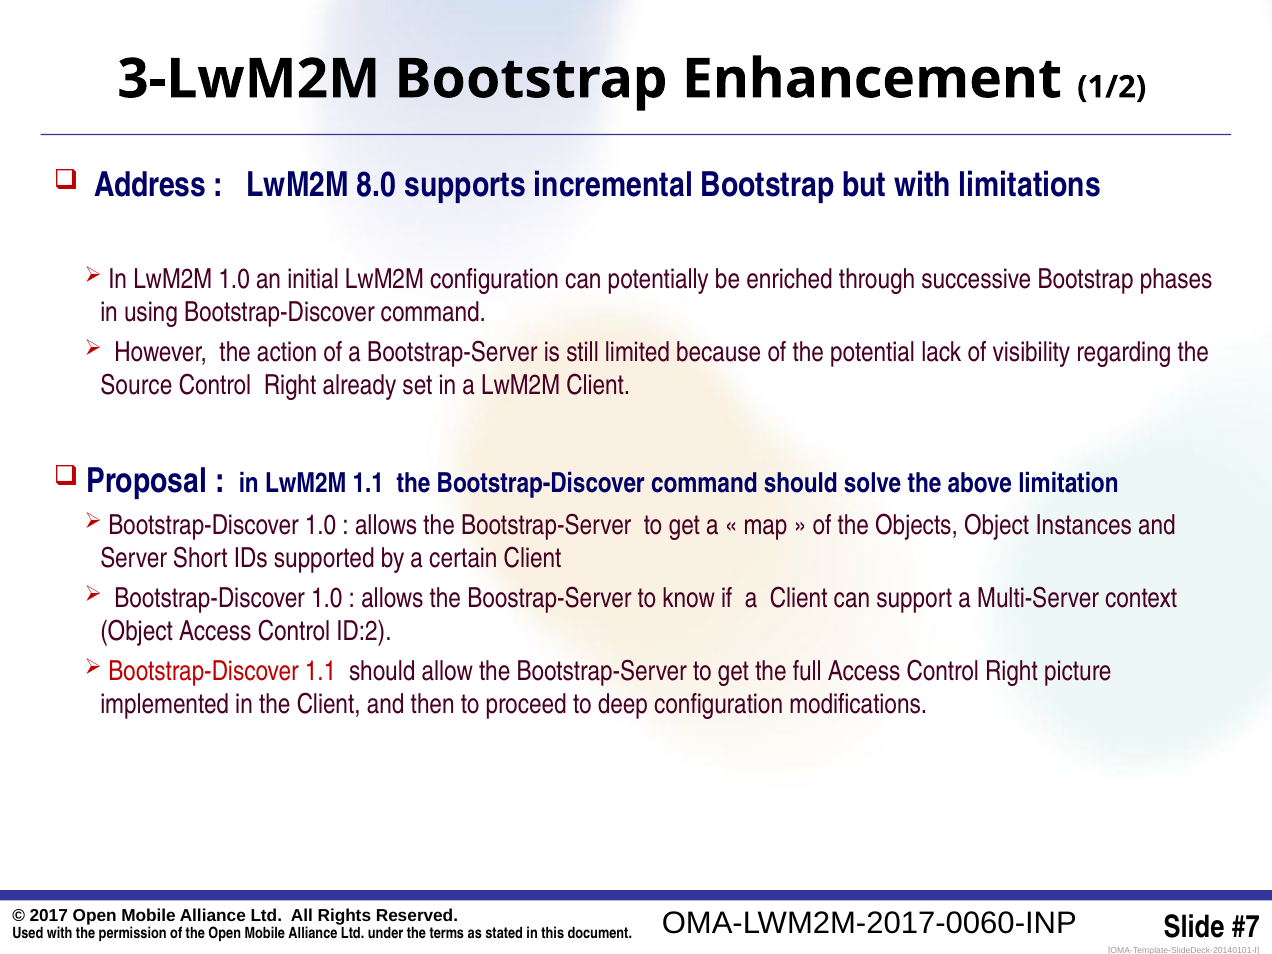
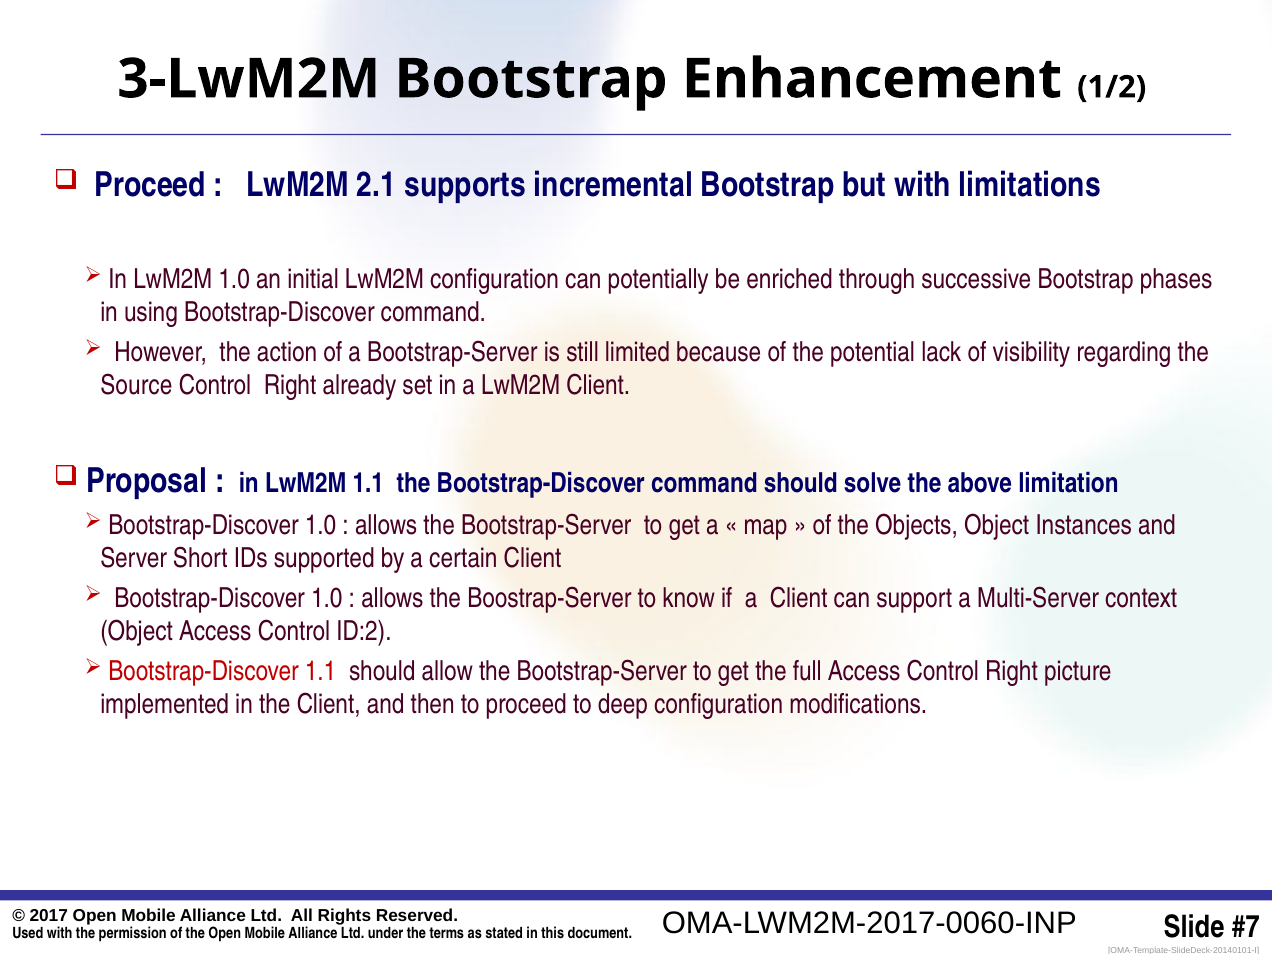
Address at (150, 185): Address -> Proceed
8.0: 8.0 -> 2.1
